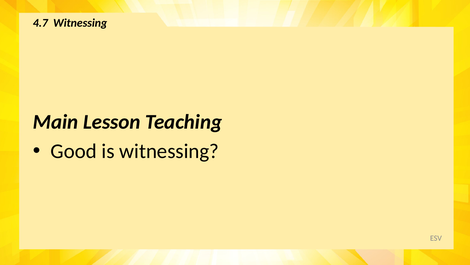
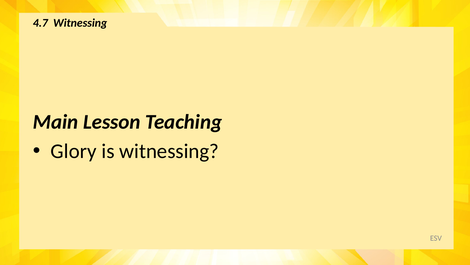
Good: Good -> Glory
